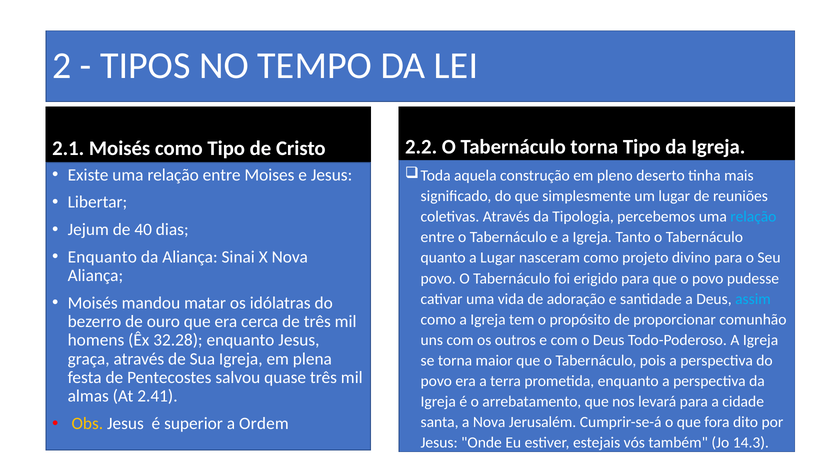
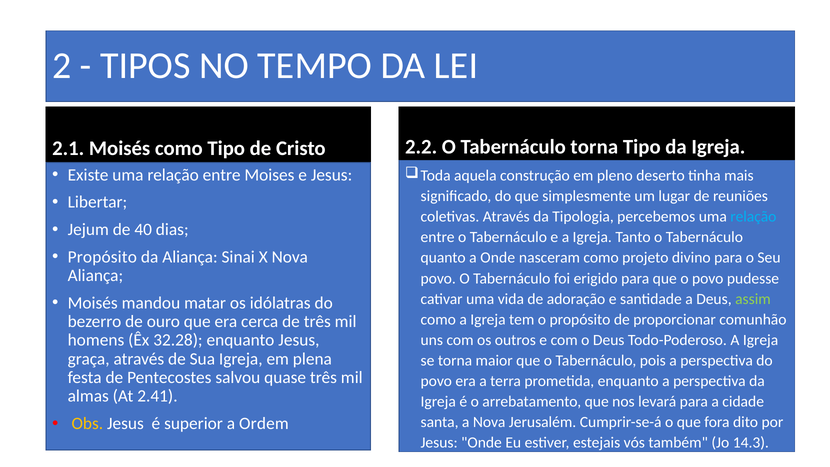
Enquanto at (102, 257): Enquanto -> Propósito
a Lugar: Lugar -> Onde
assim colour: light blue -> light green
